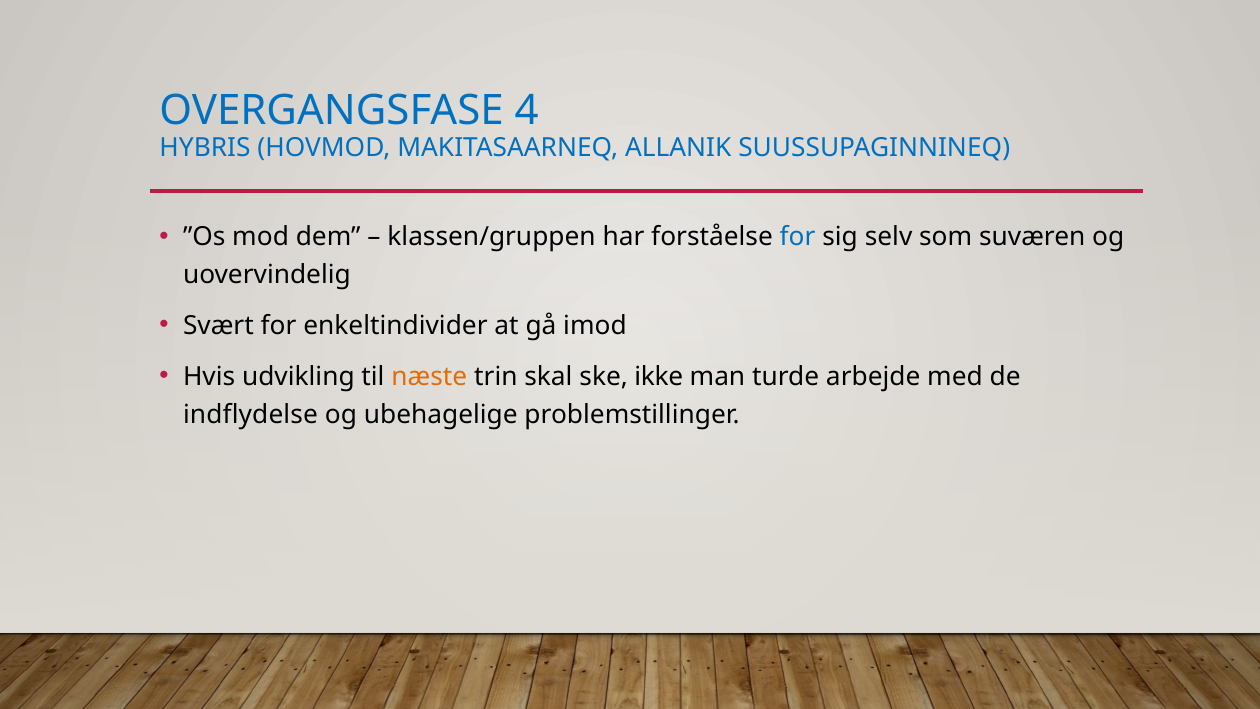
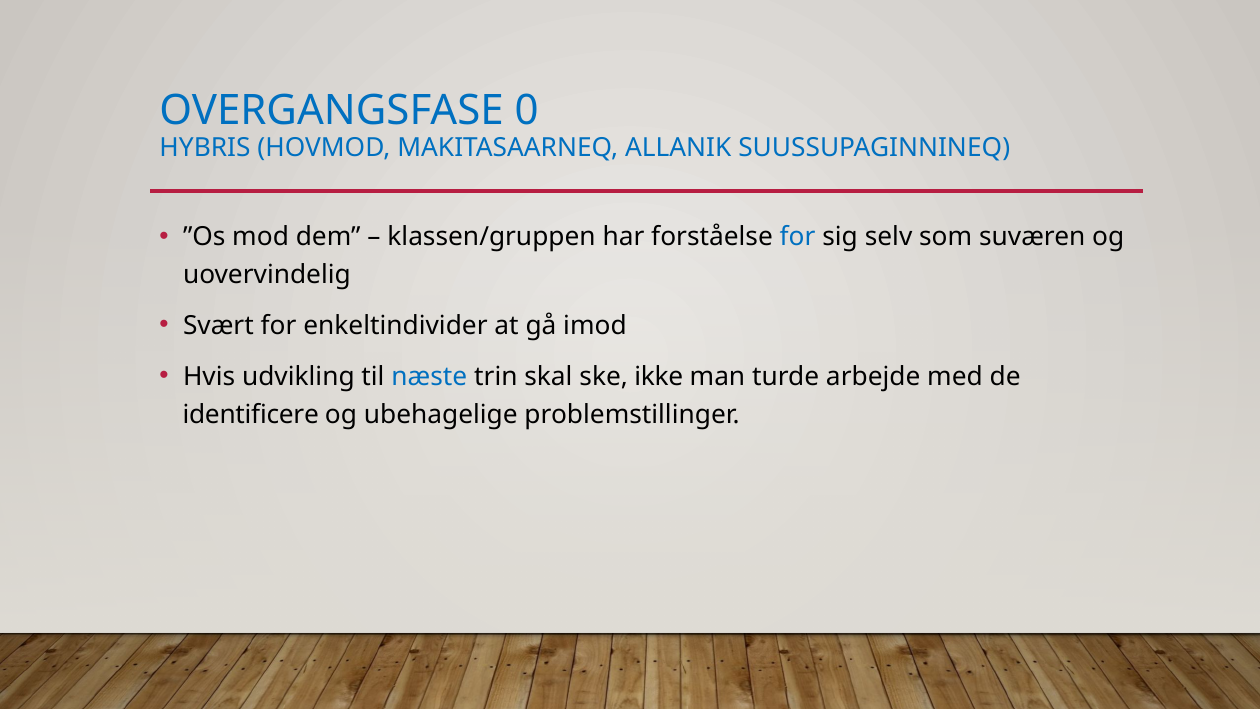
4: 4 -> 0
næste colour: orange -> blue
indflydelse: indflydelse -> identificere
